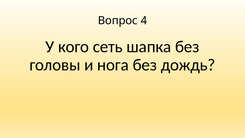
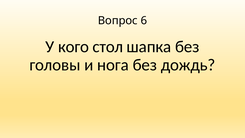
4: 4 -> 6
сеть: сеть -> стол
